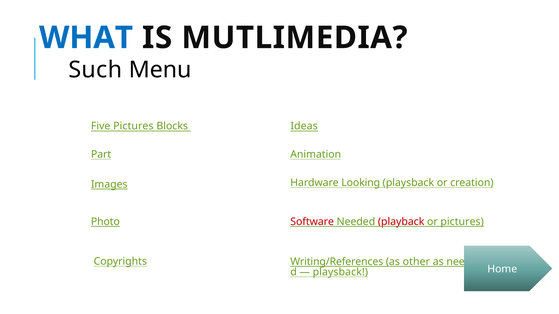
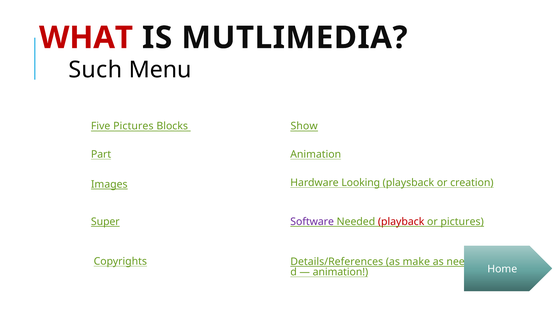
WHAT colour: blue -> red
Ideas: Ideas -> Show
Photo: Photo -> Super
Software colour: red -> purple
Writing/References: Writing/References -> Details/References
other: other -> make
playsback at (340, 272): playsback -> animation
